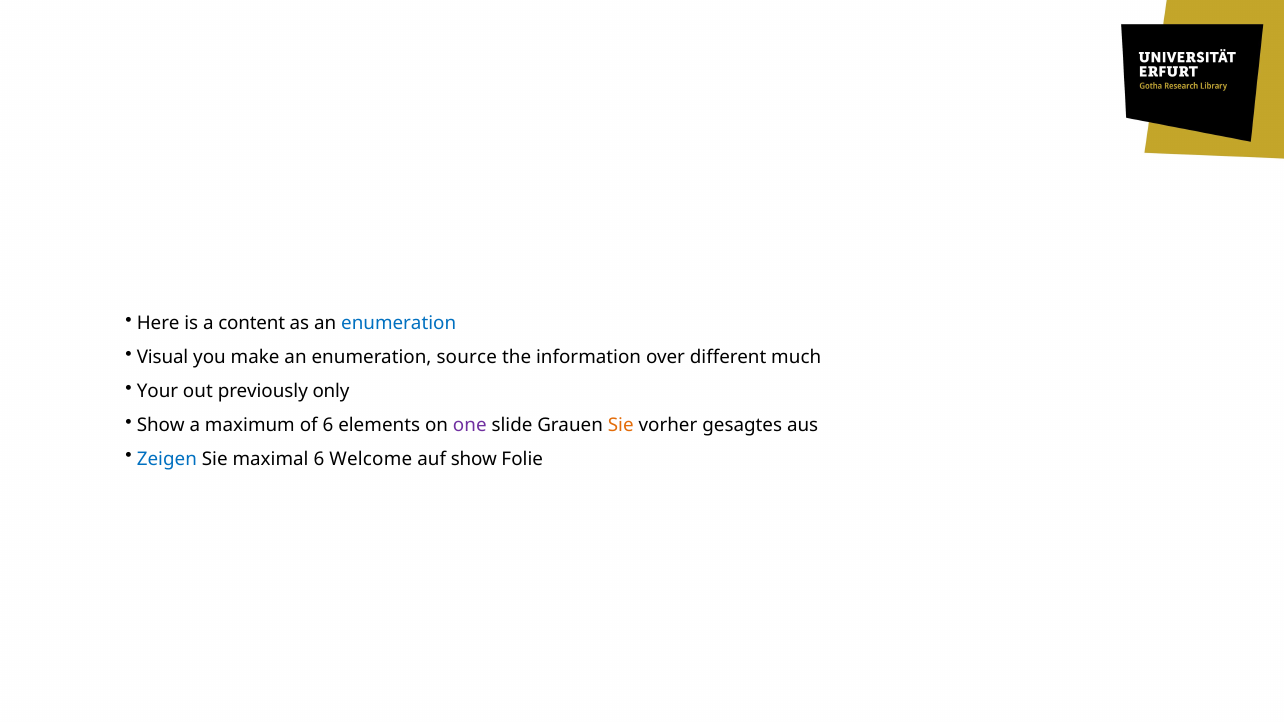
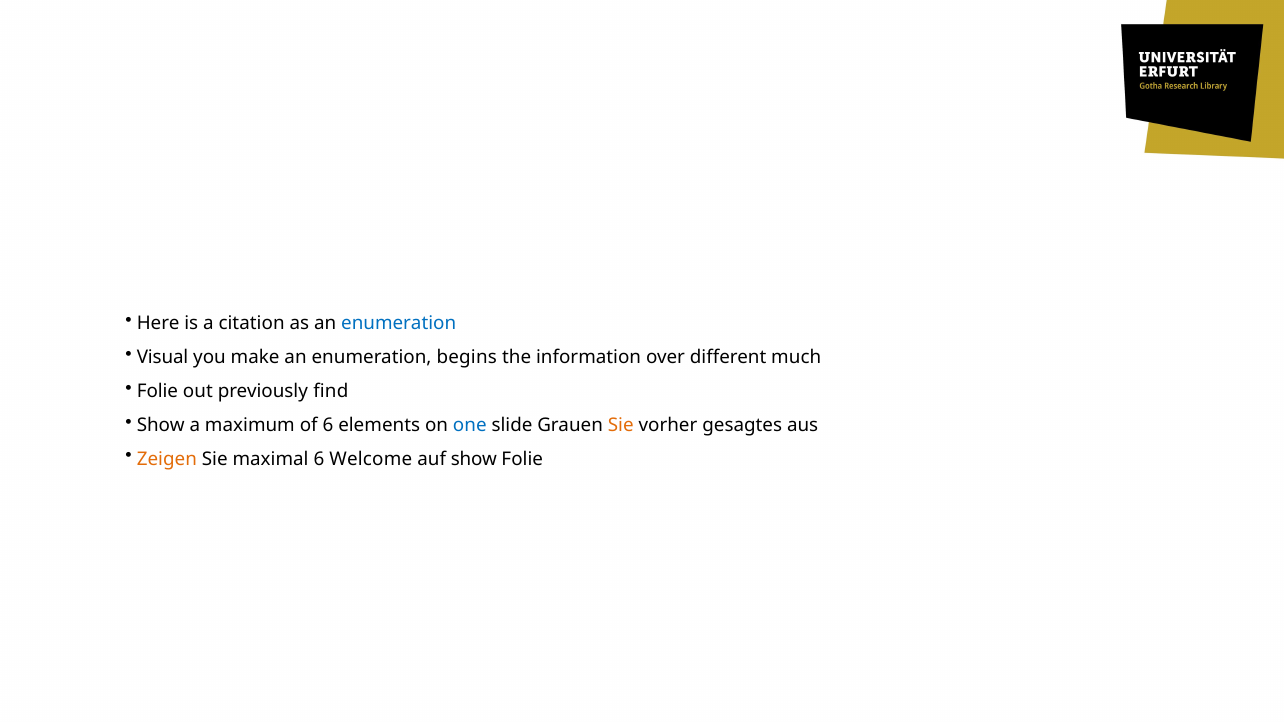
content: content -> citation
source: source -> begins
Your at (157, 391): Your -> Folie
only: only -> find
one colour: purple -> blue
Zeigen colour: blue -> orange
